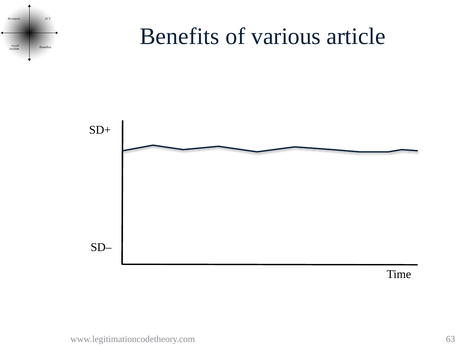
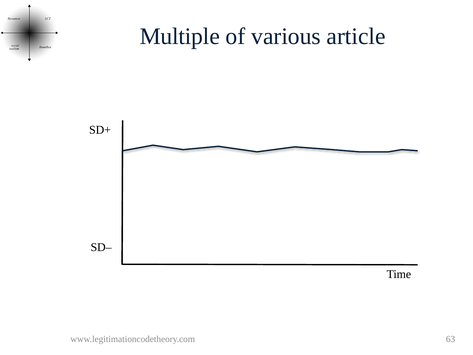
Benefits: Benefits -> Multiple
